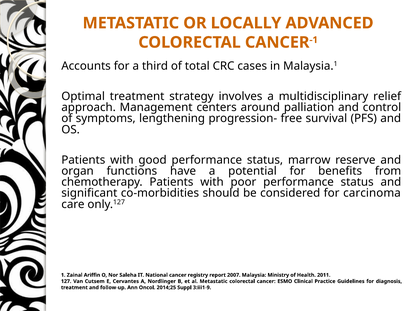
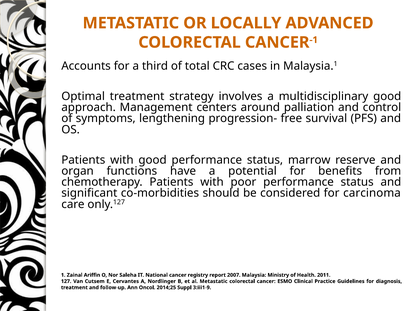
multidisciplinary relief: relief -> good
